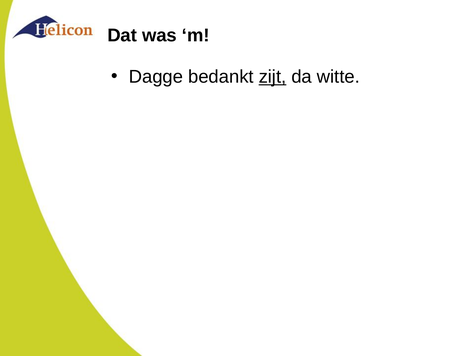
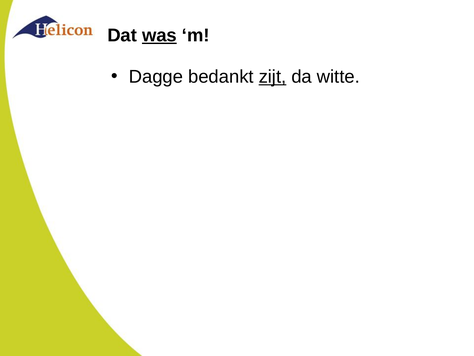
was underline: none -> present
